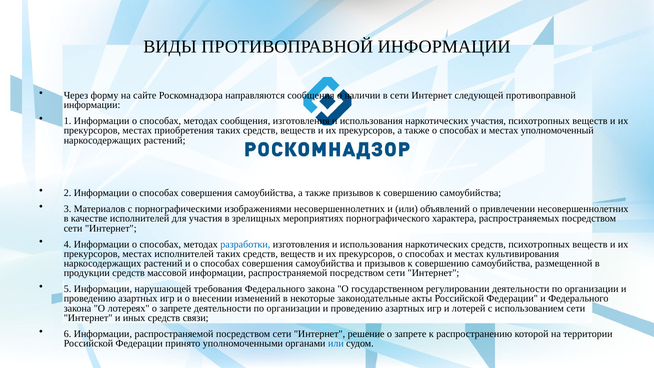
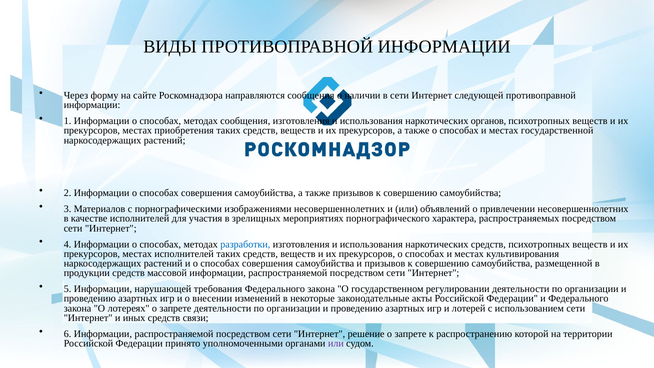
наркотических участия: участия -> органов
уполномоченный: уполномоченный -> государственной
или at (336, 343) colour: blue -> purple
